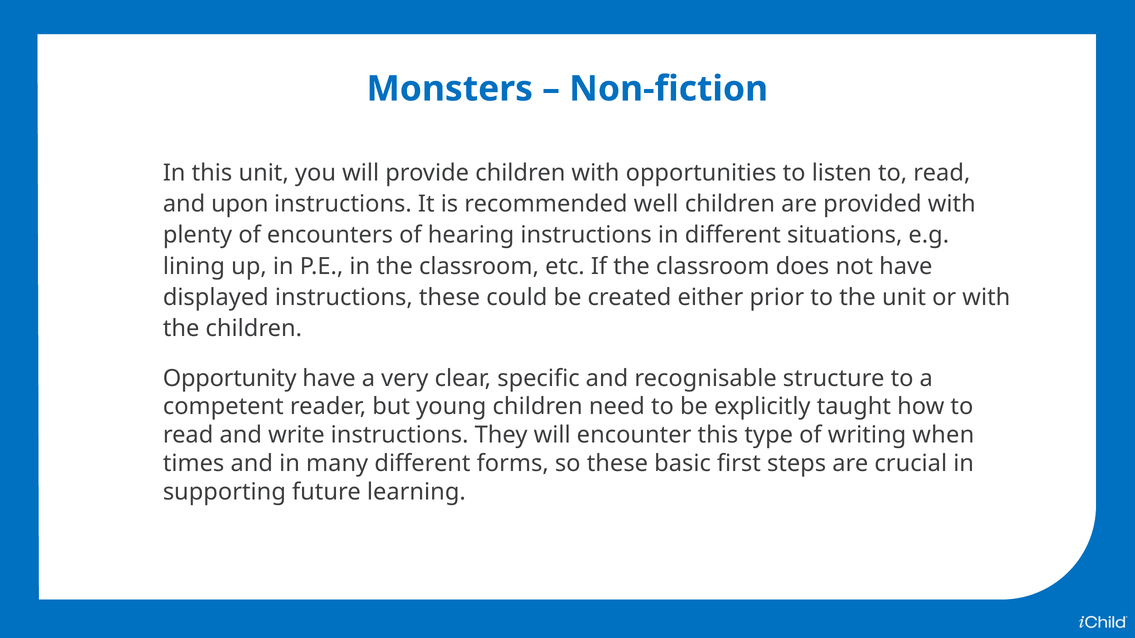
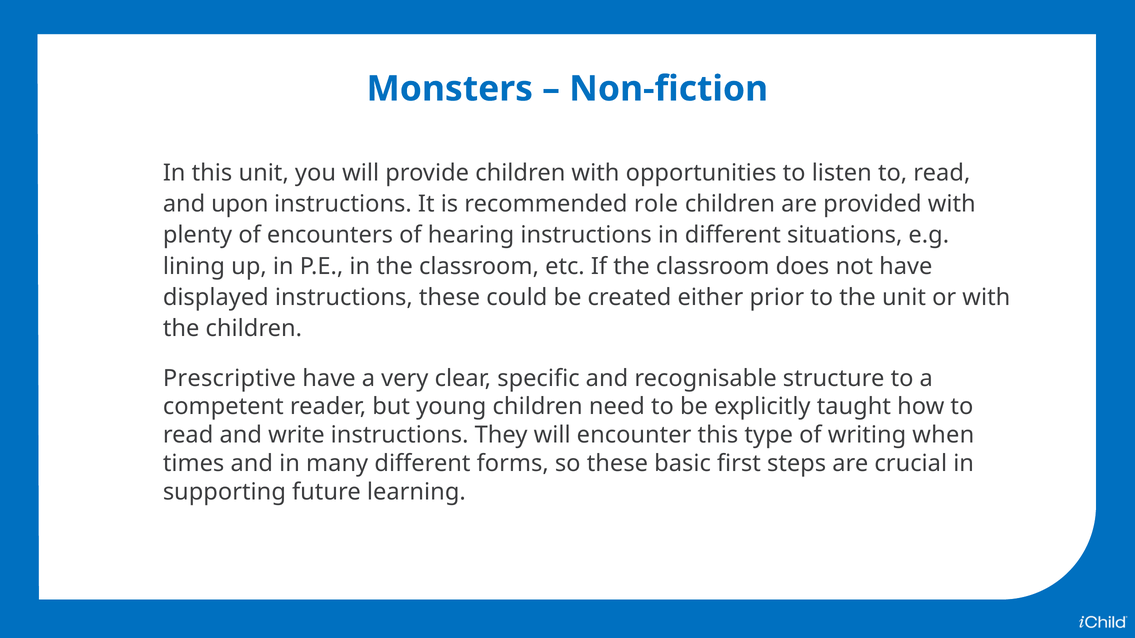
well: well -> role
Opportunity: Opportunity -> Prescriptive
